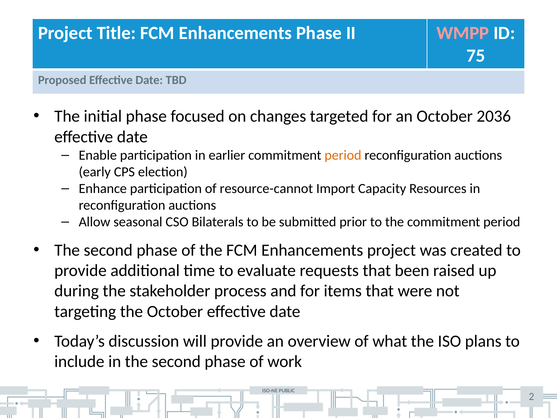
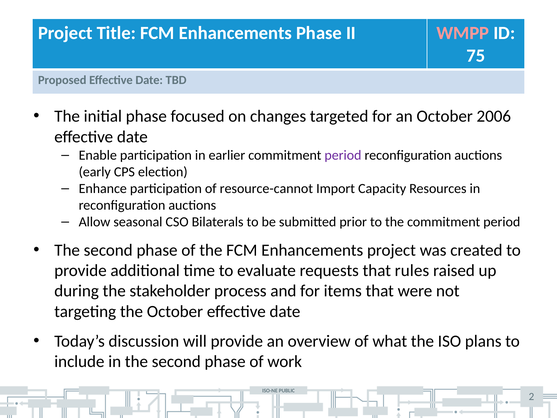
2036: 2036 -> 2006
period at (343, 155) colour: orange -> purple
been: been -> rules
